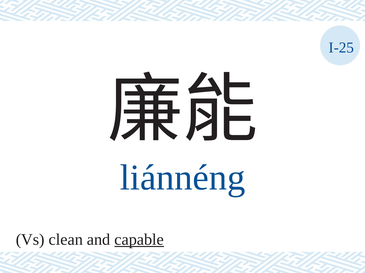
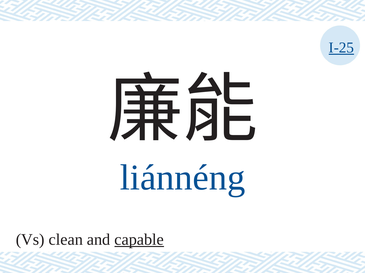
I-25 underline: none -> present
